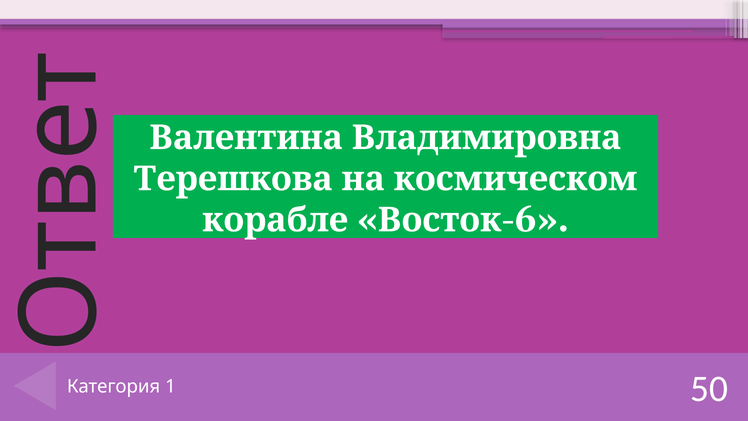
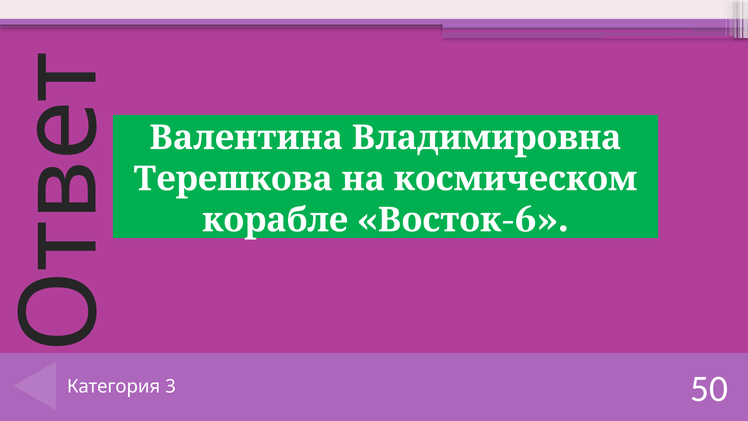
1: 1 -> 3
